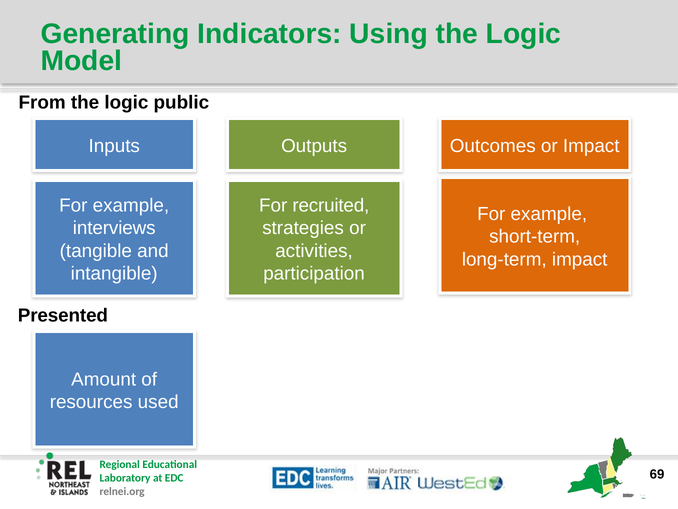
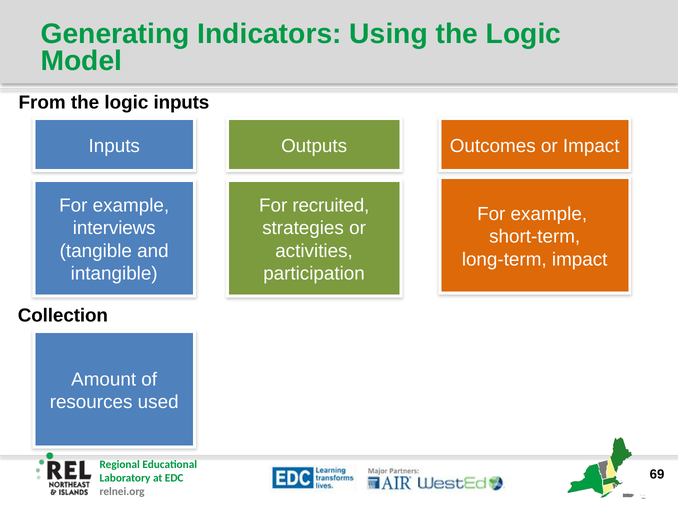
logic public: public -> inputs
Presented: Presented -> Collection
